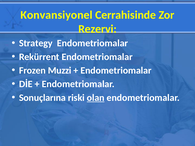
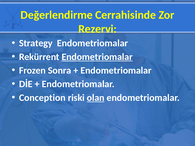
Konvansiyonel: Konvansiyonel -> Değerlendirme
Endometriomalar at (97, 57) underline: none -> present
Muzzi: Muzzi -> Sonra
Sonuçlarına: Sonuçlarına -> Conception
